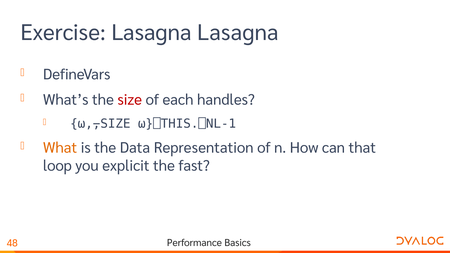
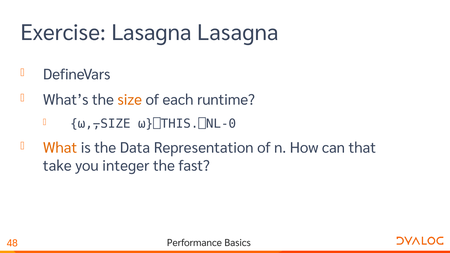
size colour: red -> orange
handles: handles -> runtime
⍵}⎕THIS.⎕NL-1: ⍵}⎕THIS.⎕NL-1 -> ⍵}⎕THIS.⎕NL-0
loop: loop -> take
explicit: explicit -> integer
